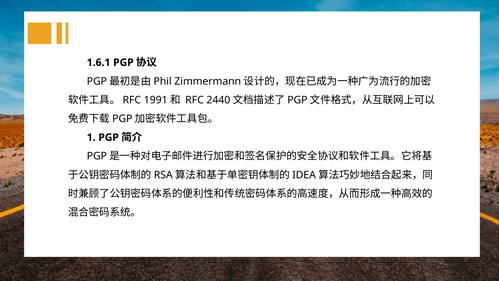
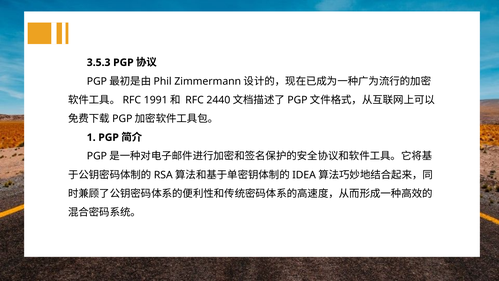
1.6.1: 1.6.1 -> 3.5.3
